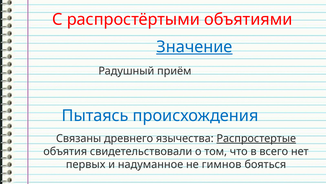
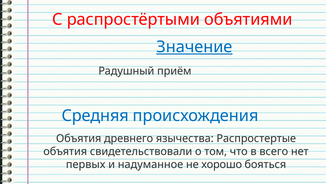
Пытаясь: Пытаясь -> Средняя
Связаны at (79, 138): Связаны -> Объятия
Распростертые underline: present -> none
гимнов: гимнов -> хорошо
